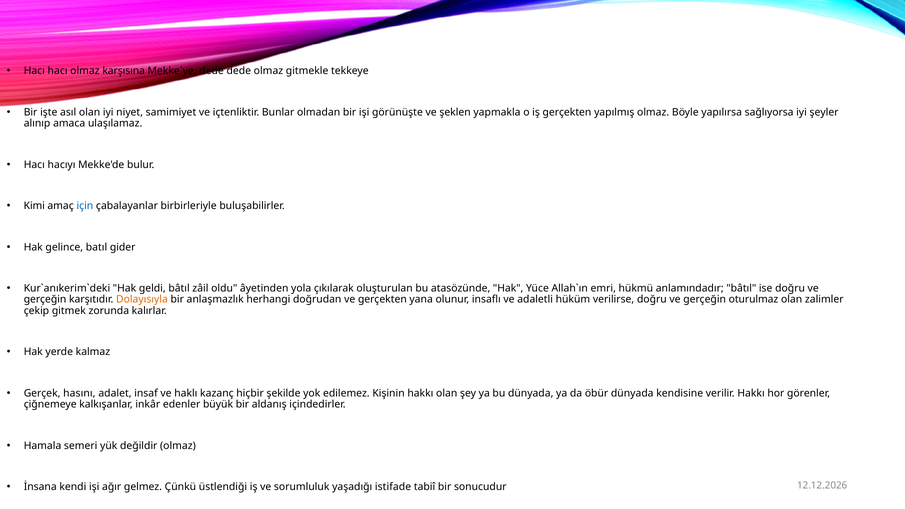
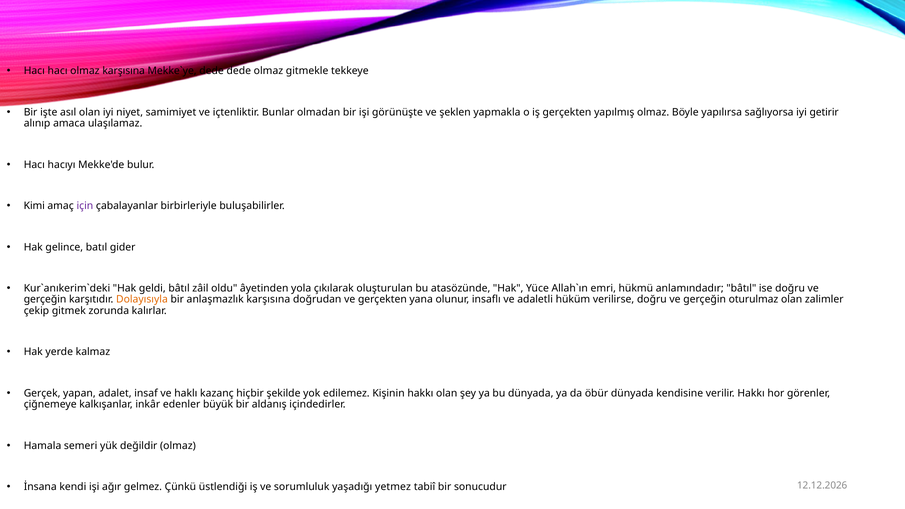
şeyler: şeyler -> getirir
için colour: blue -> purple
anlaşmazlık herhangi: herhangi -> karşısına
hasını: hasını -> yapan
istifade: istifade -> yetmez
